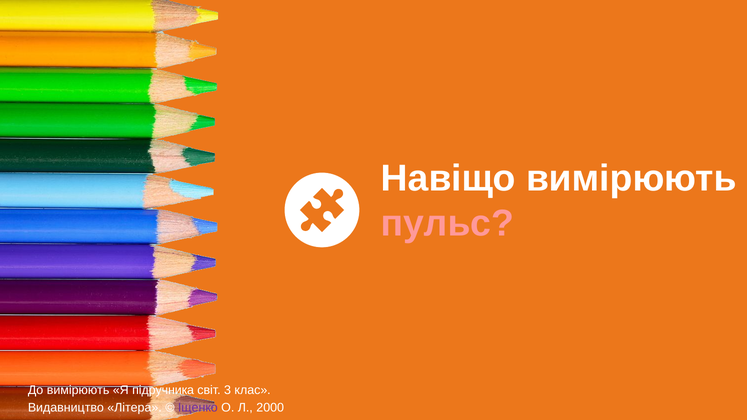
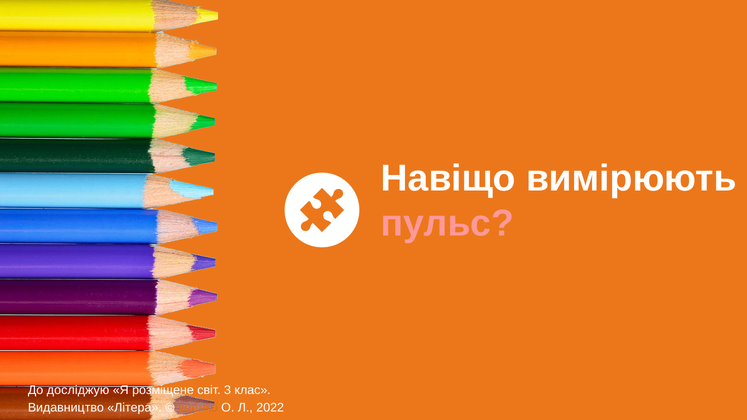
До вимірюють: вимірюють -> досліджую
підручника: підручника -> розміщене
Іщенко colour: purple -> orange
2000: 2000 -> 2022
